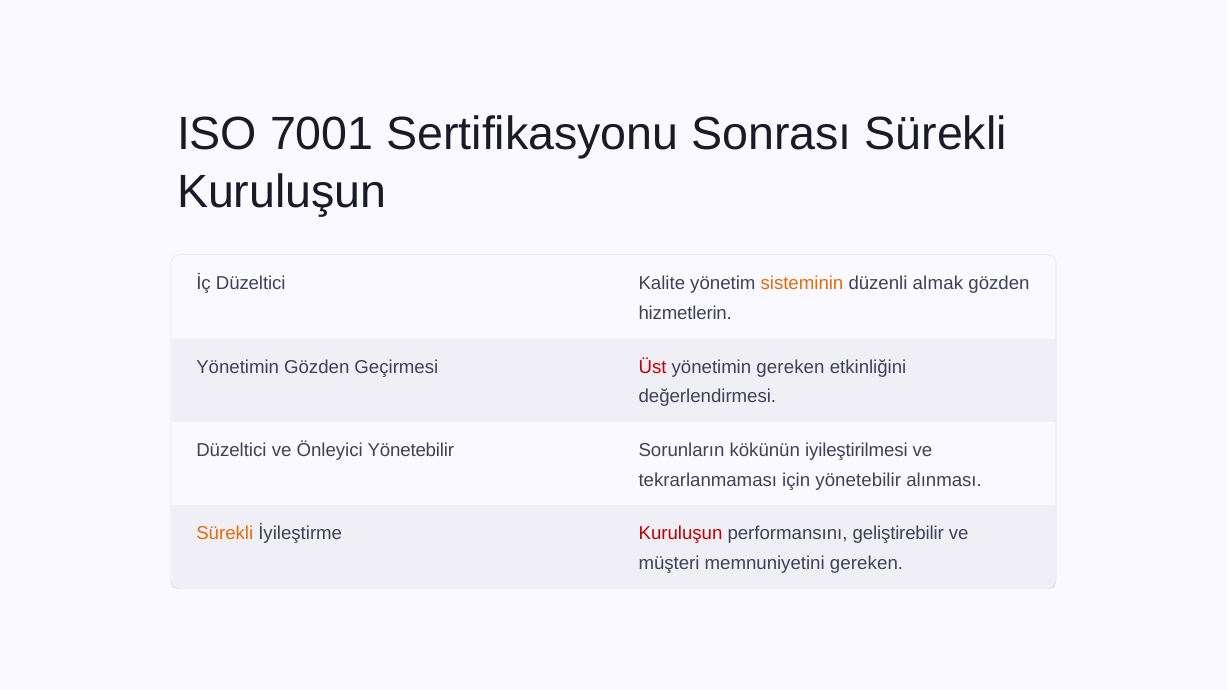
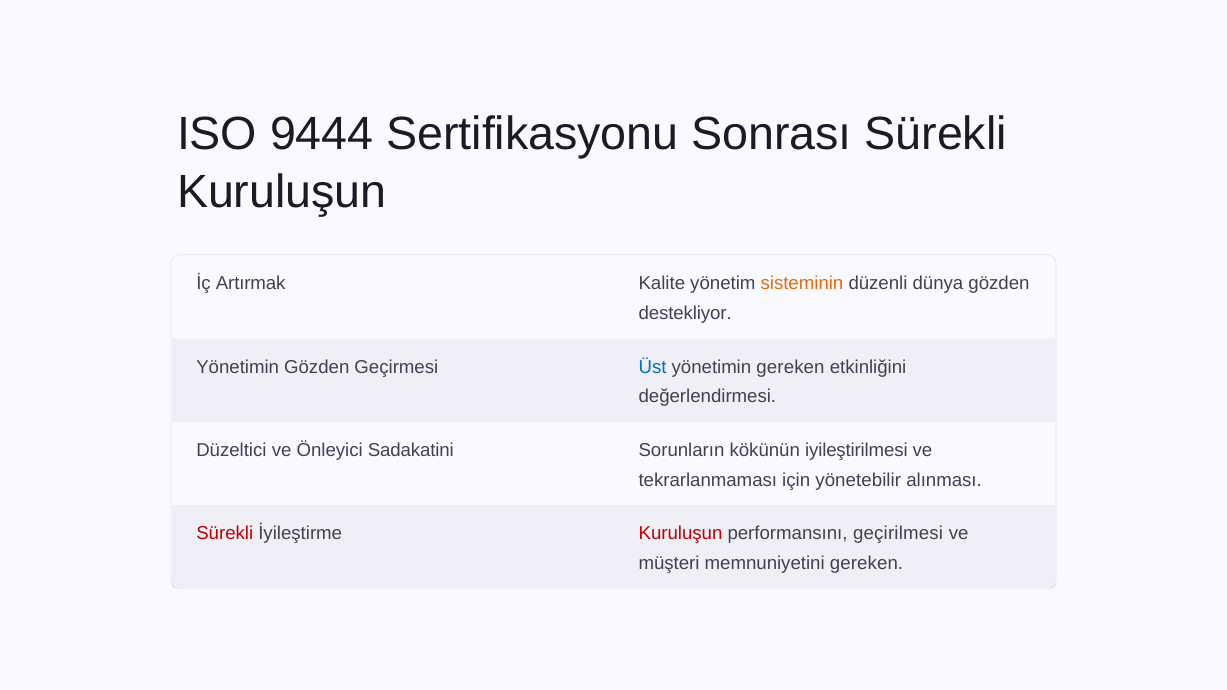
7001: 7001 -> 9444
İç Düzeltici: Düzeltici -> Artırmak
almak: almak -> dünya
hizmetlerin: hizmetlerin -> destekliyor
Üst colour: red -> blue
Önleyici Yönetebilir: Yönetebilir -> Sadakatini
Sürekli at (225, 534) colour: orange -> red
geliştirebilir: geliştirebilir -> geçirilmesi
